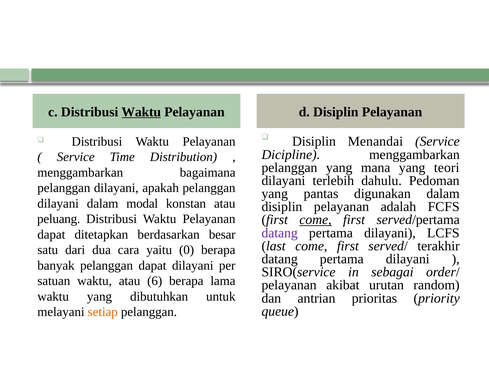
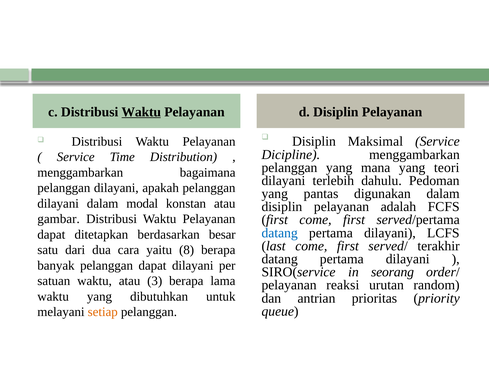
Menandai: Menandai -> Maksimal
peluang: peluang -> gambar
come at (315, 220) underline: present -> none
datang at (280, 233) colour: purple -> blue
0: 0 -> 8
sebagai: sebagai -> seorang
6: 6 -> 3
akibat: akibat -> reaksi
